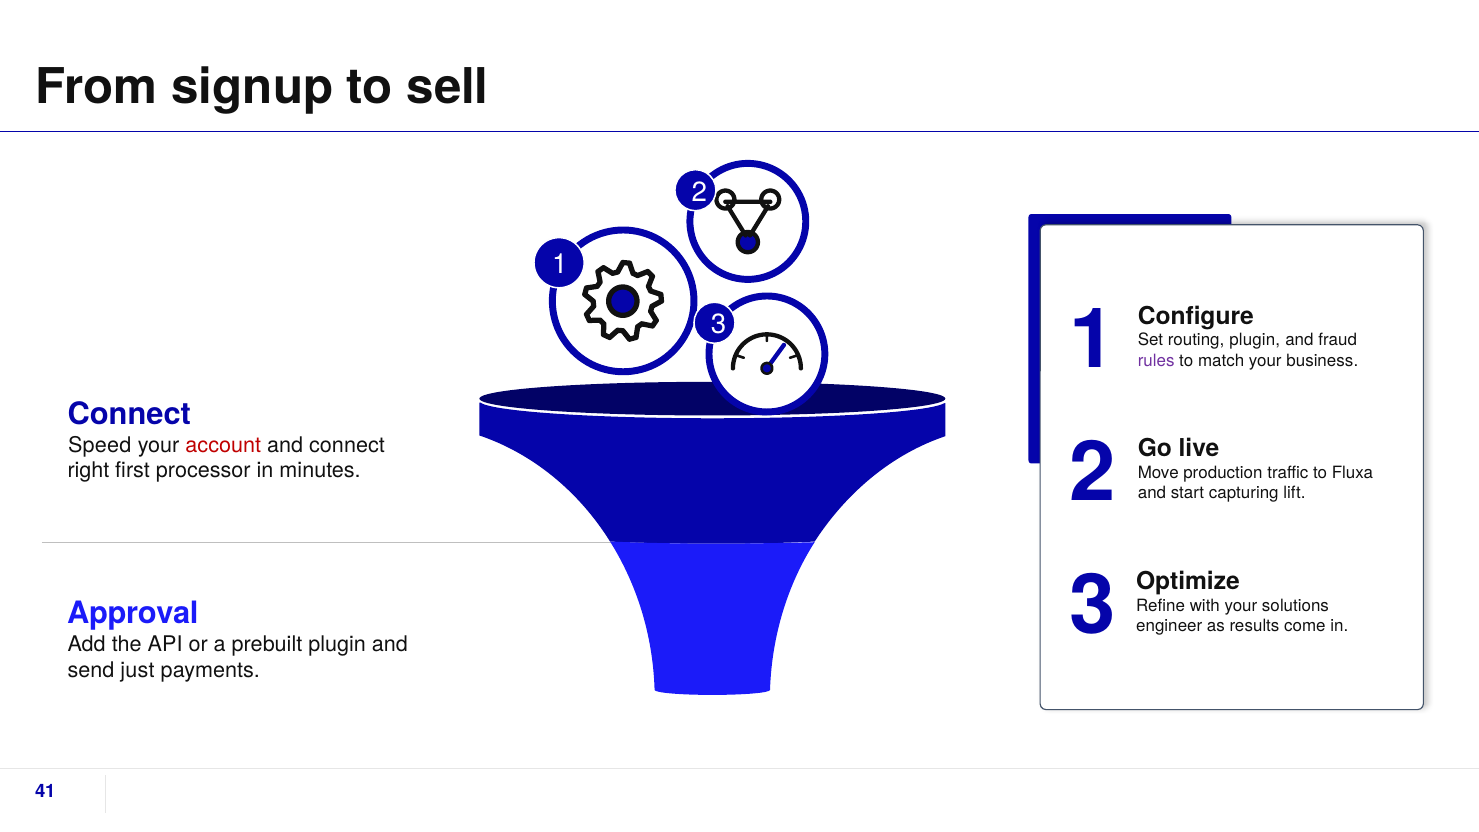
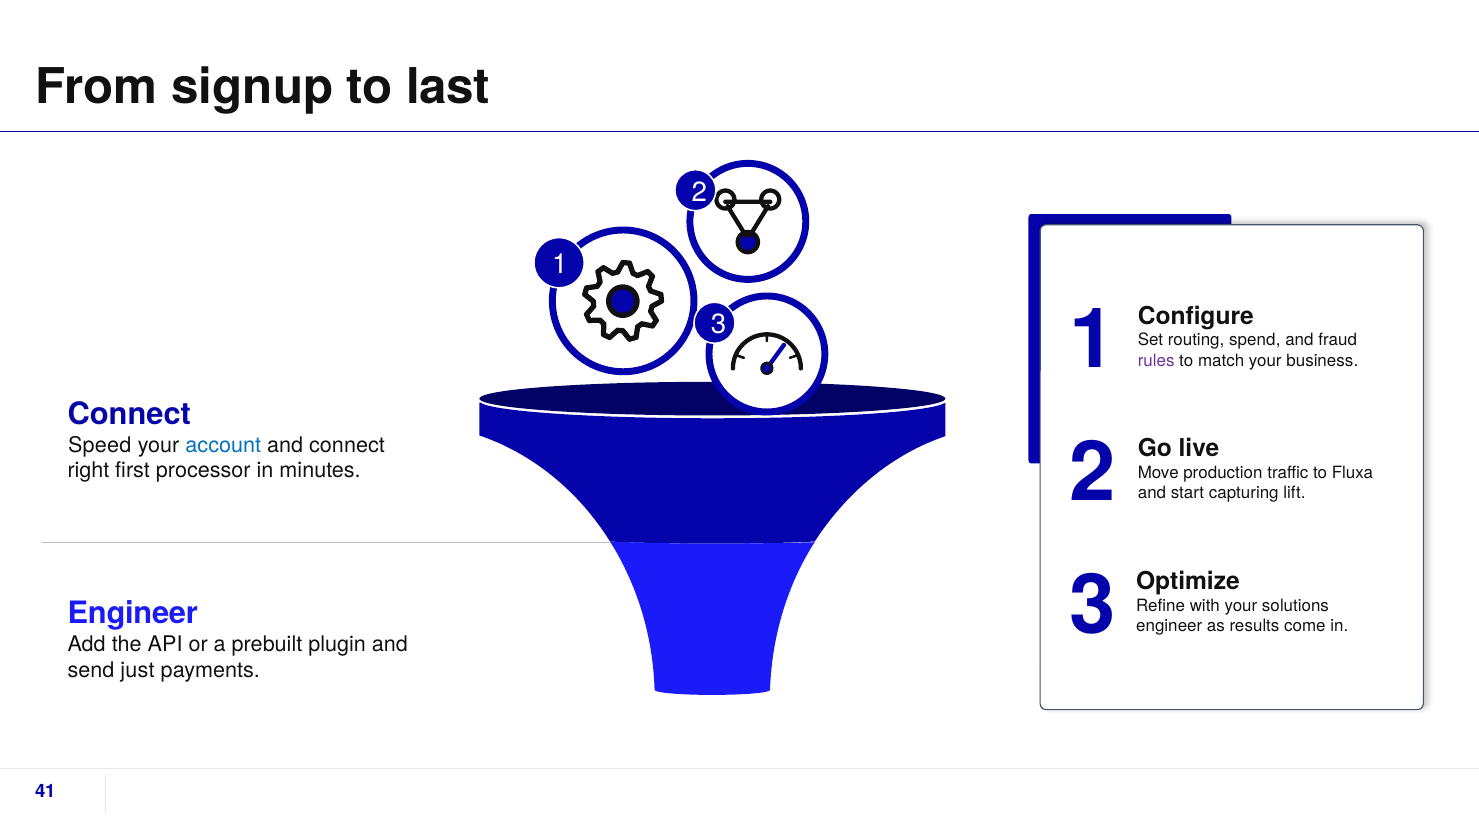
sell: sell -> last
routing plugin: plugin -> spend
account colour: red -> blue
Approval at (133, 613): Approval -> Engineer
